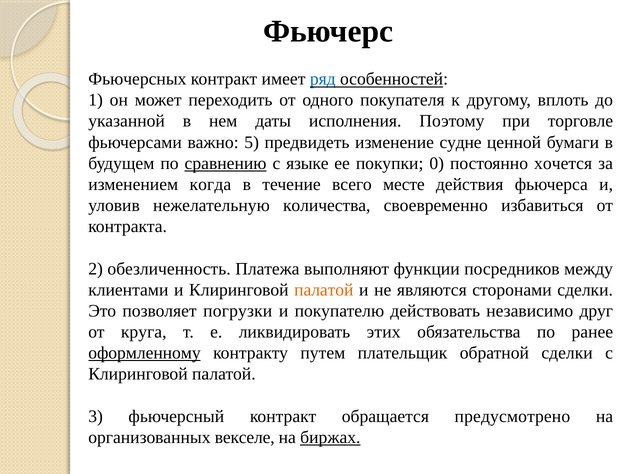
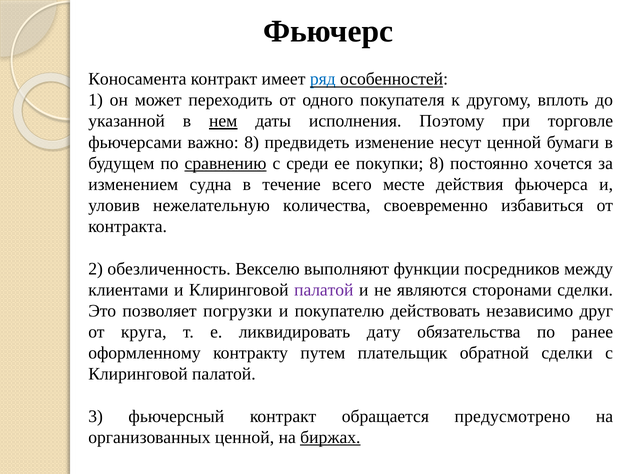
Фьючерсных: Фьючерсных -> Коносамента
нем underline: none -> present
важно 5: 5 -> 8
судне: судне -> несут
языке: языке -> среди
покупки 0: 0 -> 8
когда: когда -> судна
Платежа: Платежа -> Векселю
палатой at (324, 290) colour: orange -> purple
этих: этих -> дату
оформленному underline: present -> none
организованных векселе: векселе -> ценной
